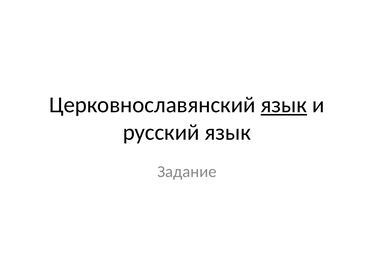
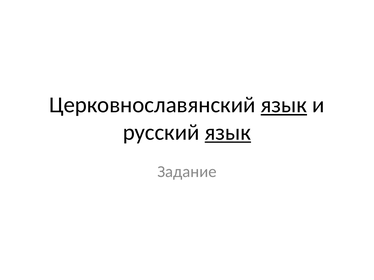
язык at (228, 133) underline: none -> present
